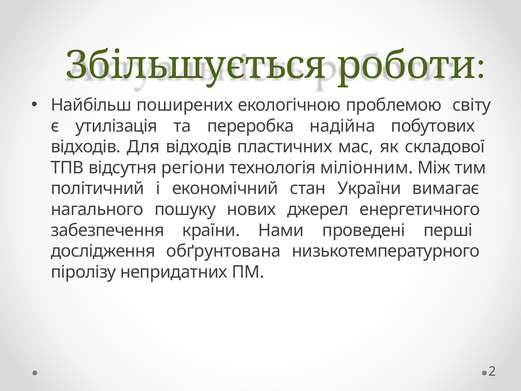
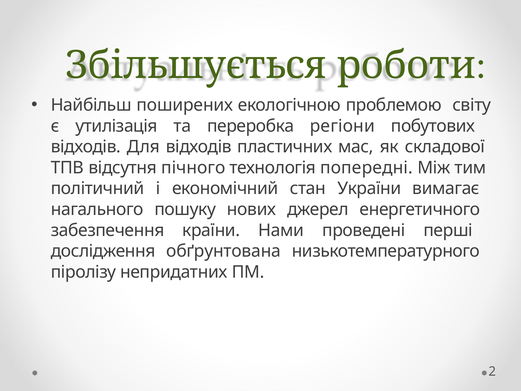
надійна: надійна -> регіони
регіони: регіони -> пічного
міліонним: міліонним -> попередні
